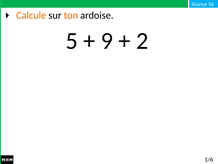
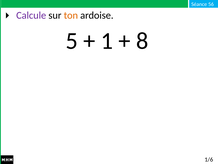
Calcule colour: orange -> purple
9: 9 -> 1
2: 2 -> 8
